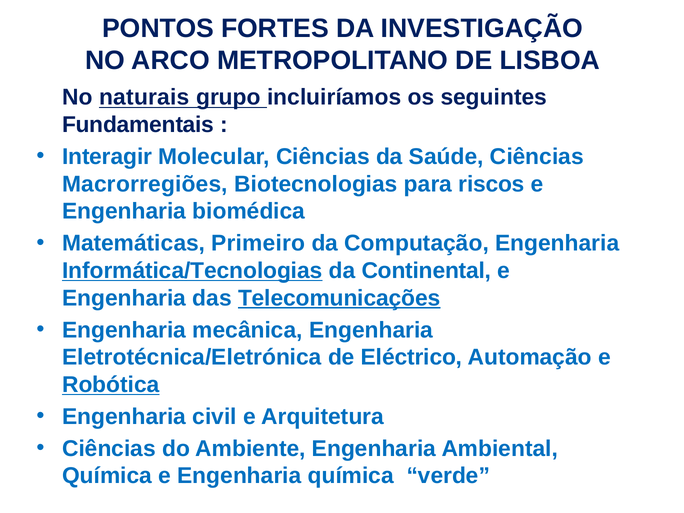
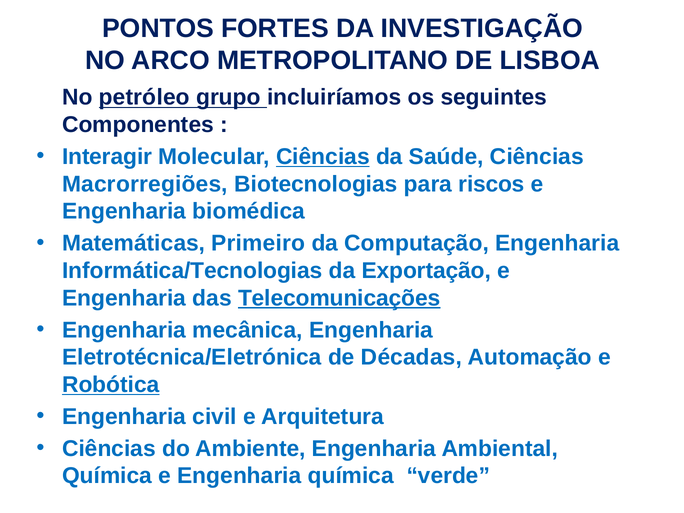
naturais: naturais -> petróleo
Fundamentais: Fundamentais -> Componentes
Ciências at (323, 157) underline: none -> present
Informática/Tecnologias underline: present -> none
Continental: Continental -> Exportação
Eléctrico: Eléctrico -> Décadas
